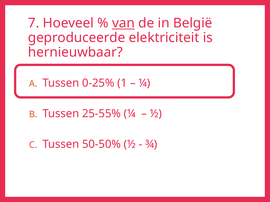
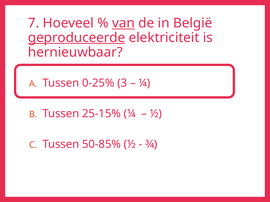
geproduceerde underline: none -> present
1: 1 -> 3
25-55%: 25-55% -> 25-15%
50-50%: 50-50% -> 50-85%
